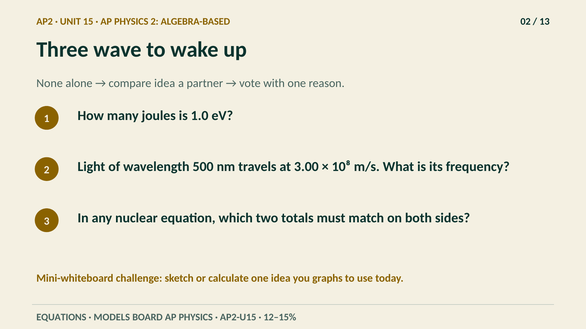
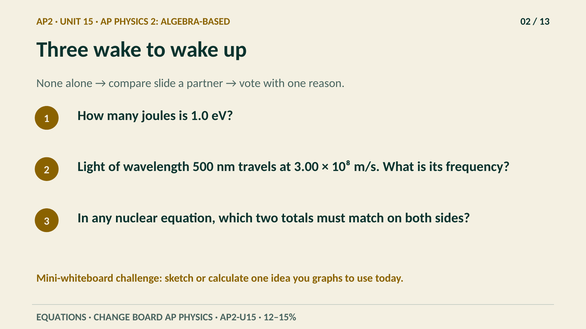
Three wave: wave -> wake
compare idea: idea -> slide
MODELS: MODELS -> CHANGE
